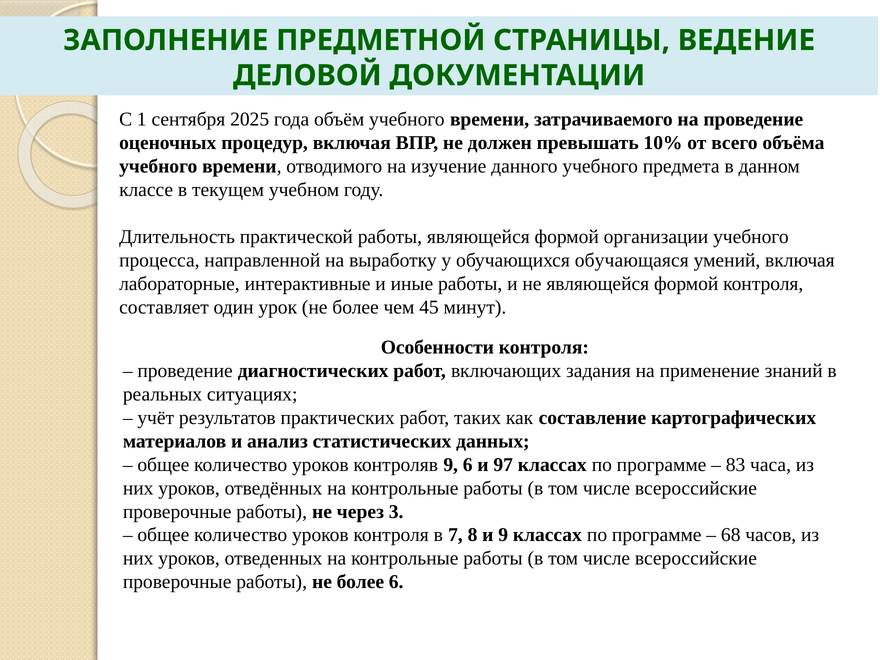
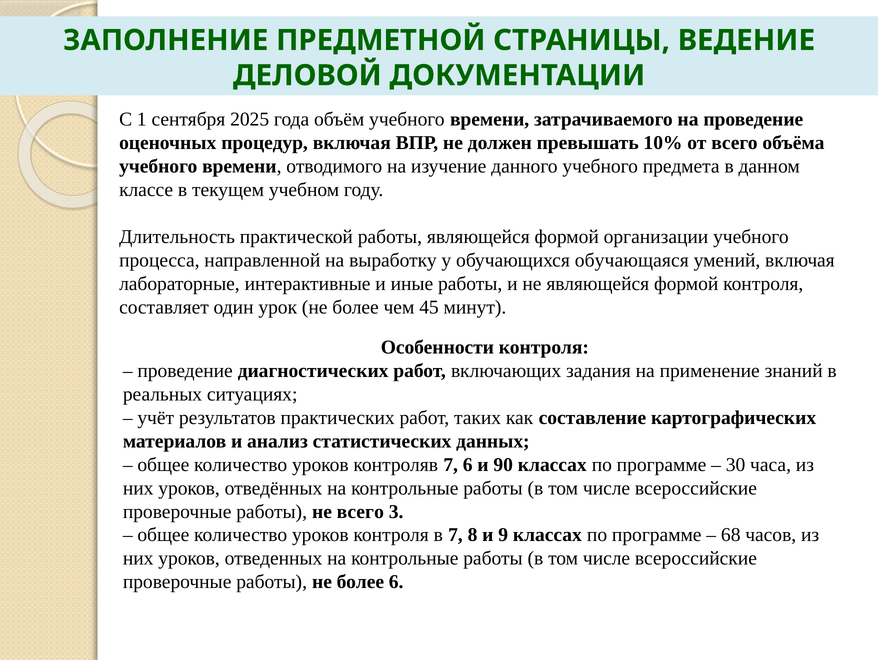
контроляв 9: 9 -> 7
97: 97 -> 90
83: 83 -> 30
не через: через -> всего
